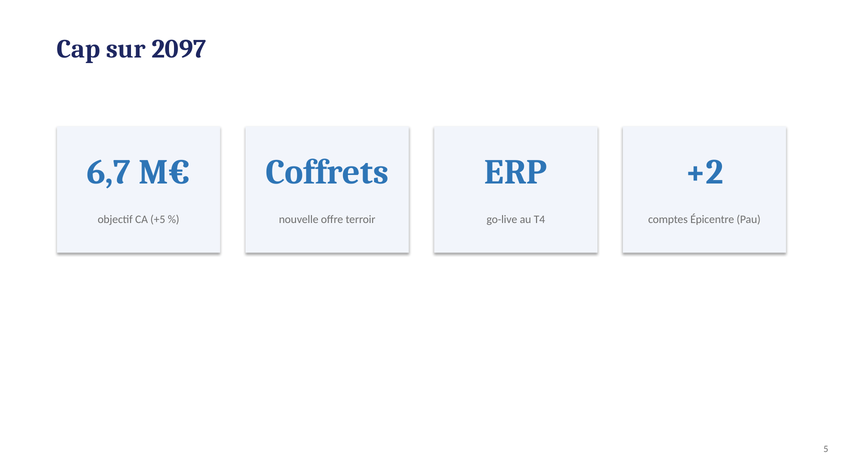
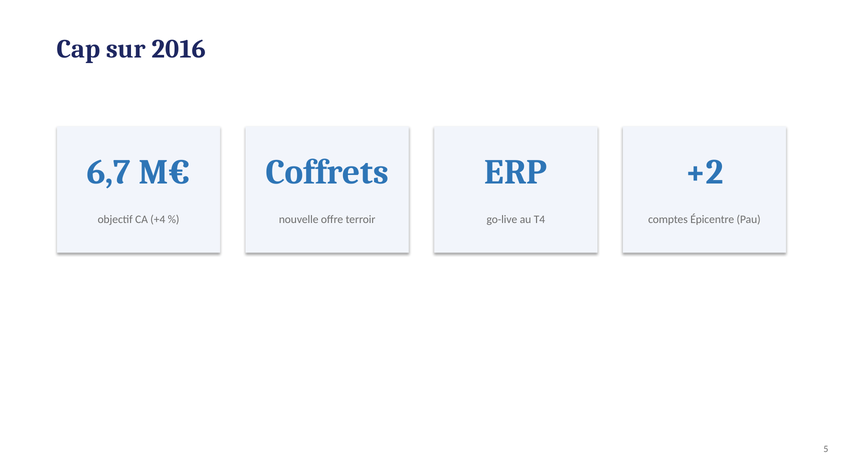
2097: 2097 -> 2016
+5: +5 -> +4
